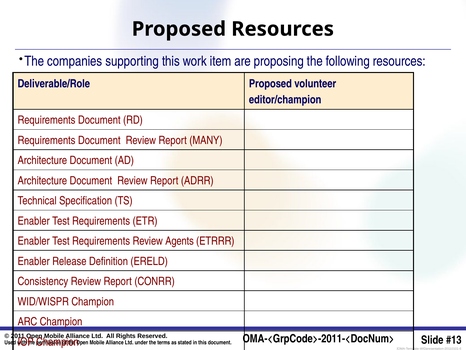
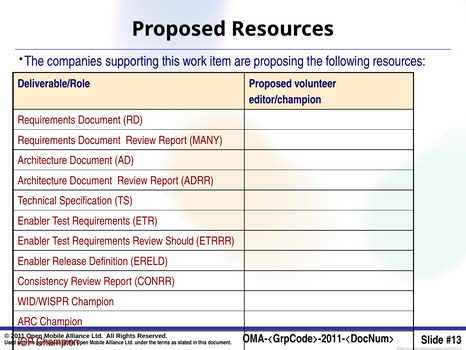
Agents: Agents -> Should
